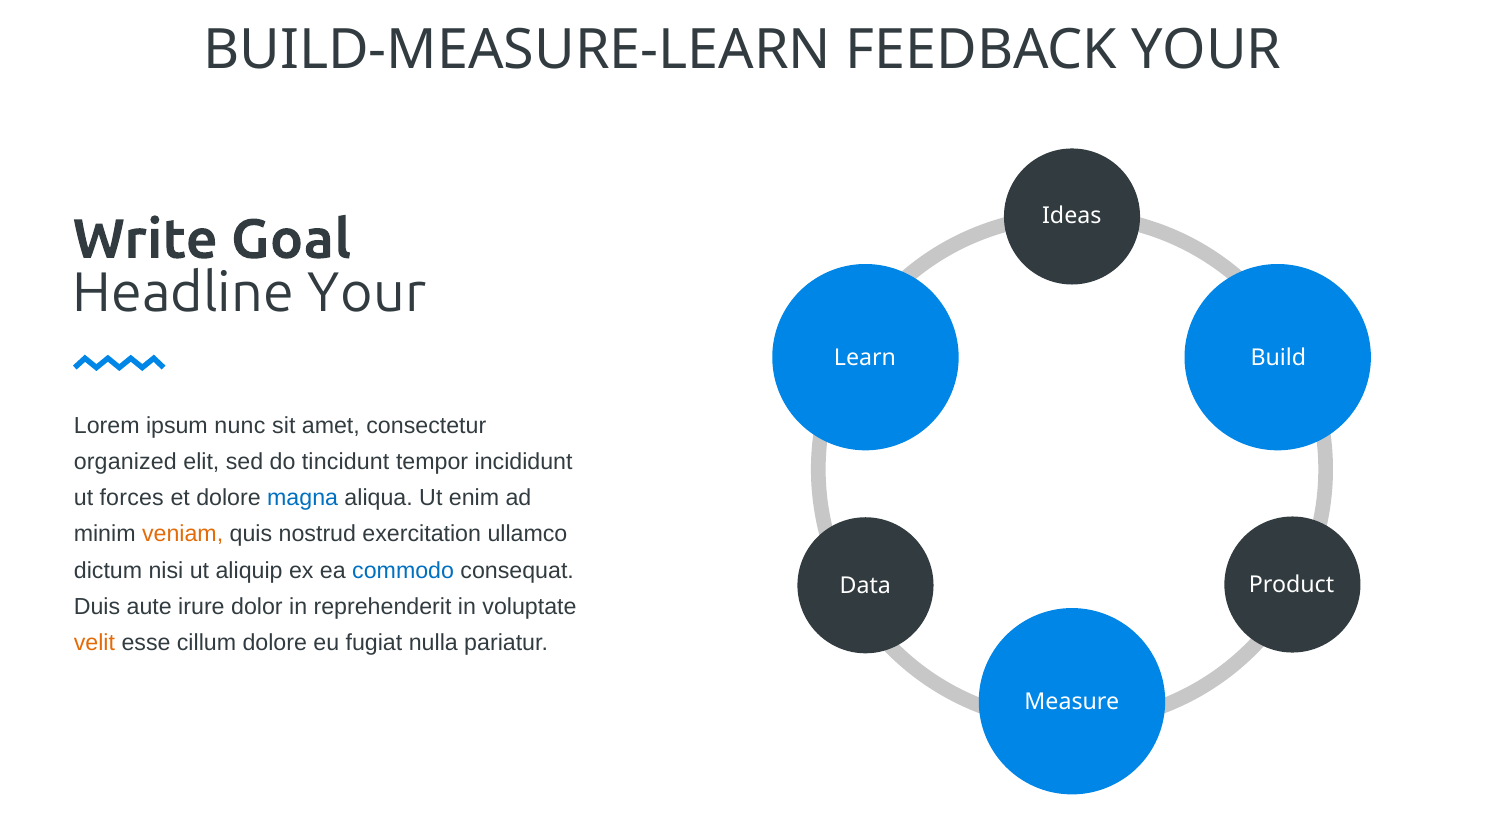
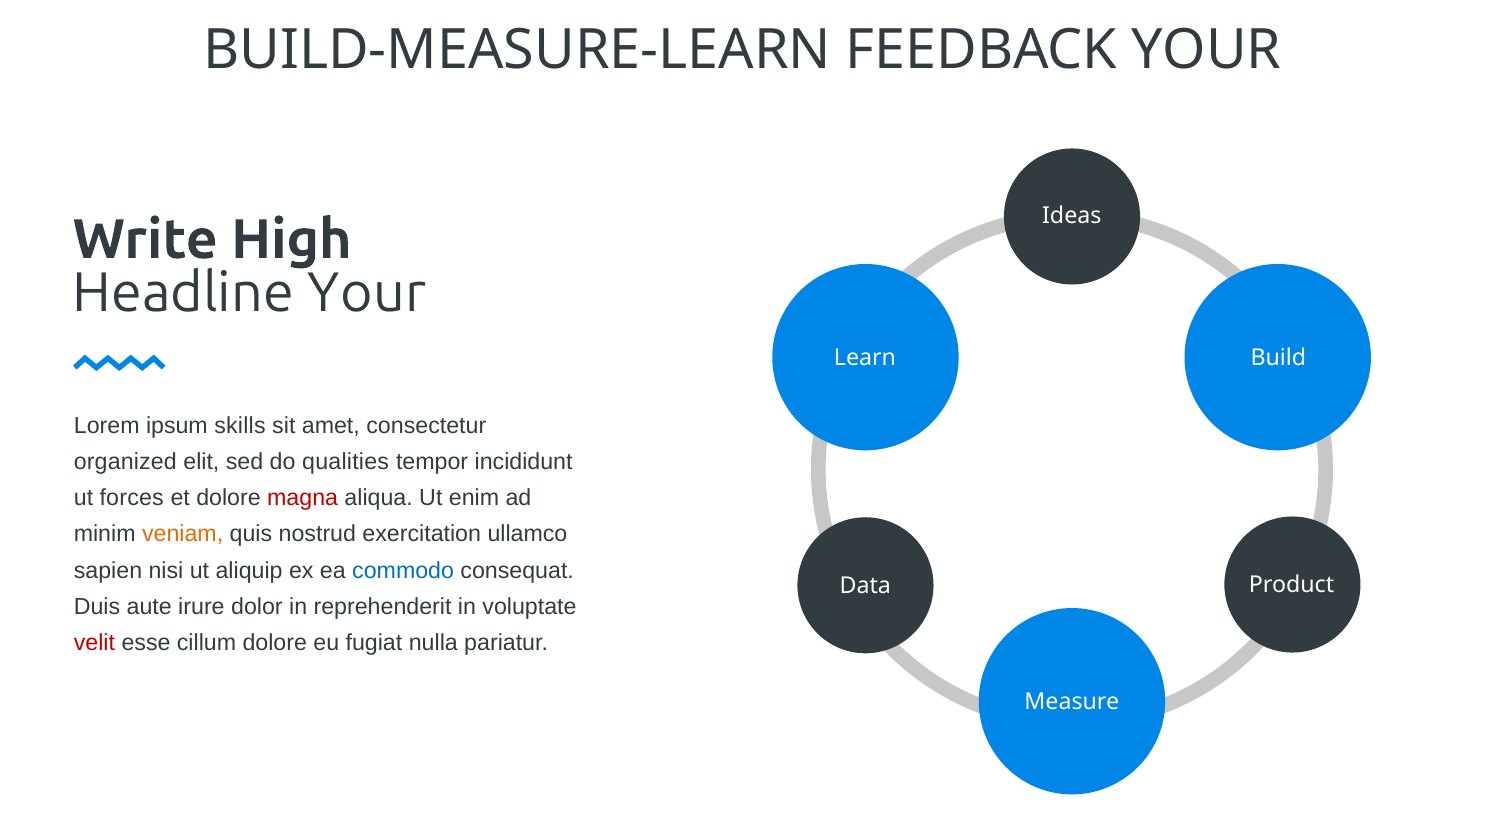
Goal: Goal -> High
nunc: nunc -> skills
tincidunt: tincidunt -> qualities
magna colour: blue -> red
dictum: dictum -> sapien
velit colour: orange -> red
